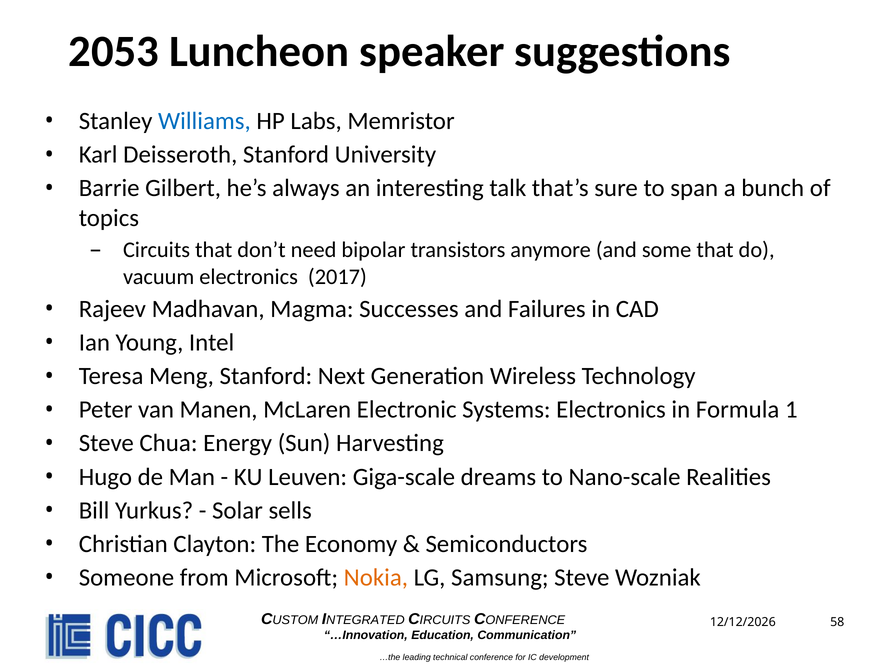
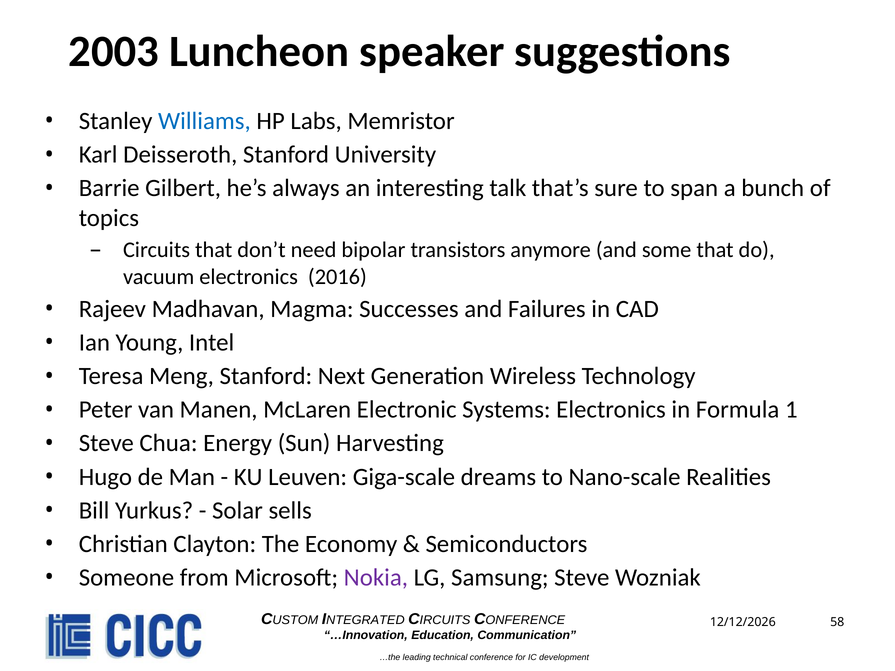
2053: 2053 -> 2003
2017: 2017 -> 2016
Nokia colour: orange -> purple
